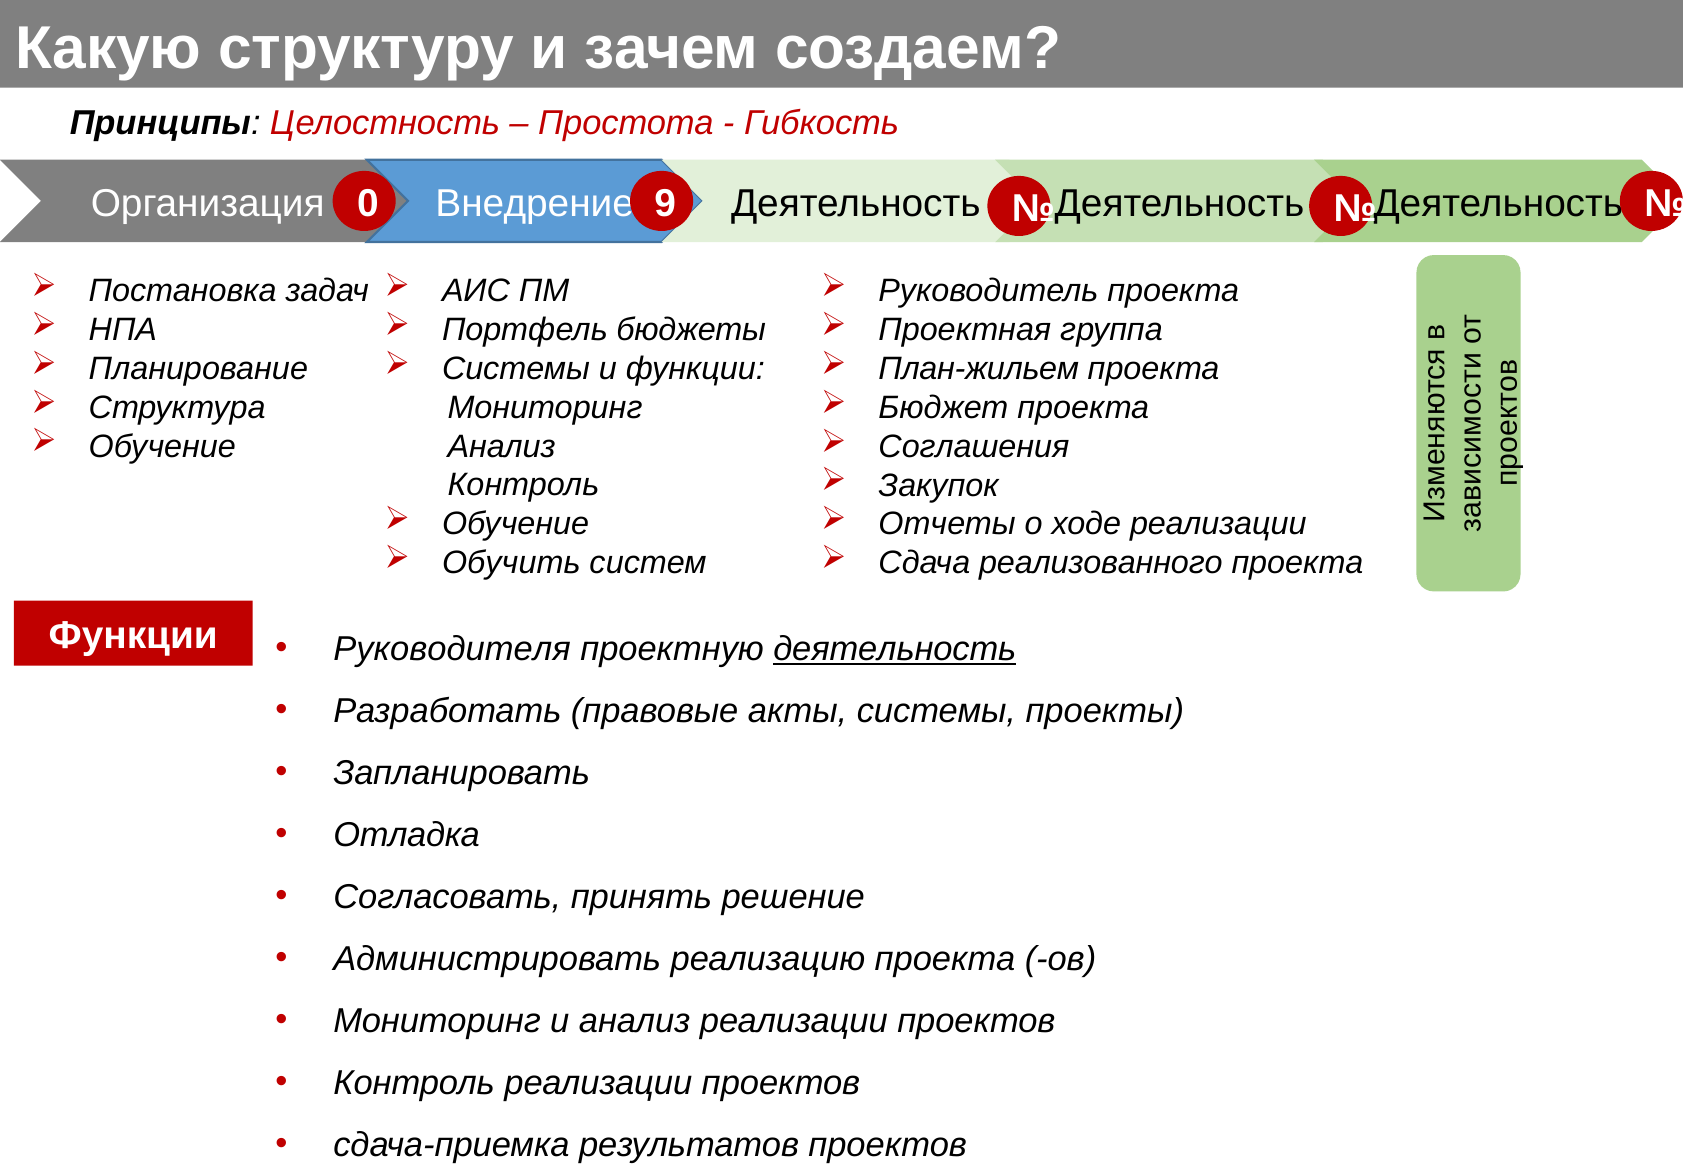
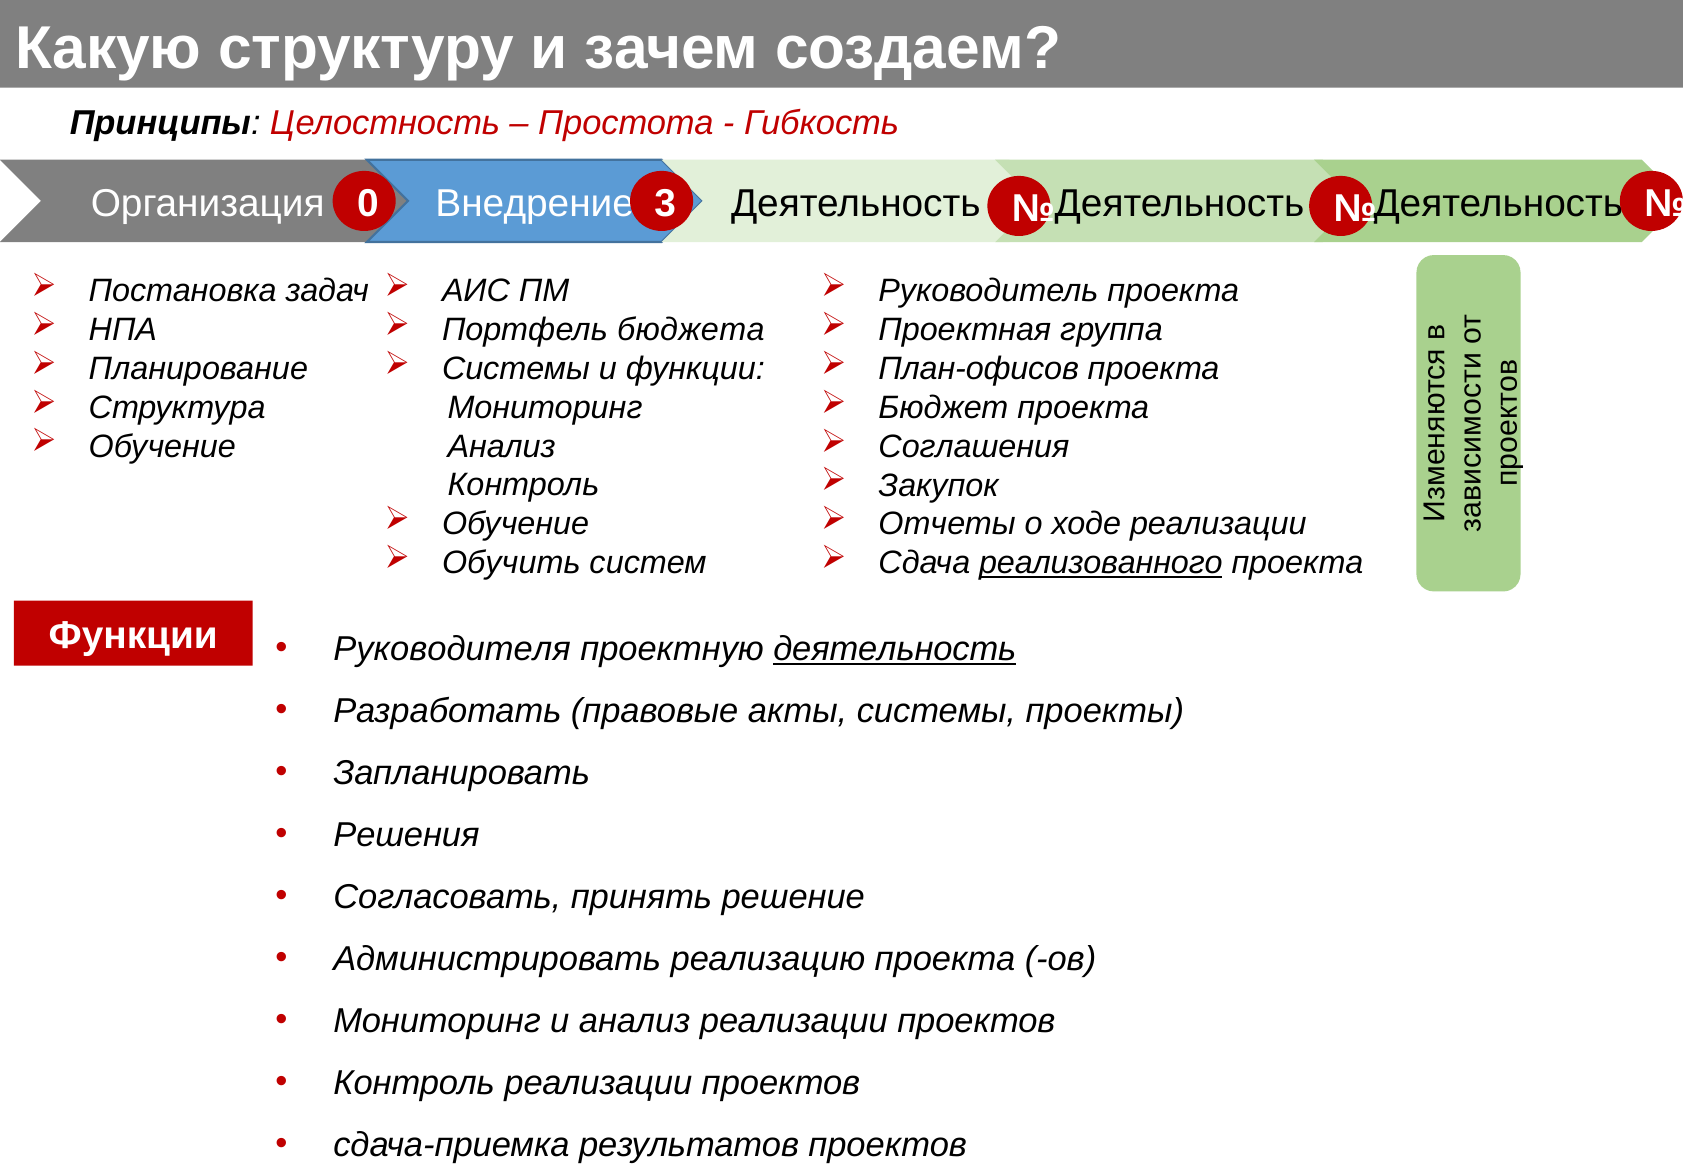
9: 9 -> 3
бюджеты: бюджеты -> бюджета
План-жильем: План-жильем -> План-офисов
реализованного underline: none -> present
Отладка: Отладка -> Решения
